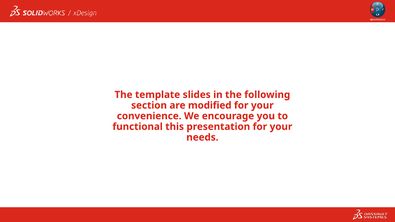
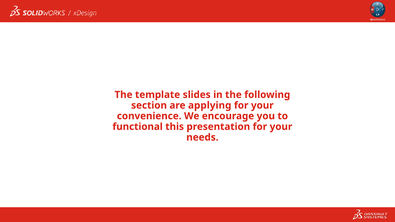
modified: modified -> applying
